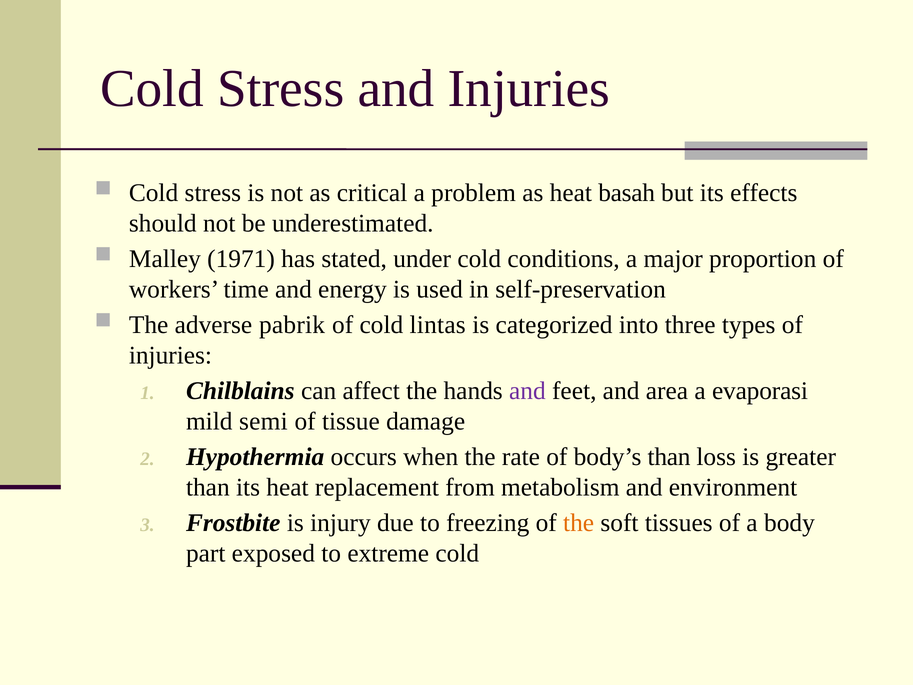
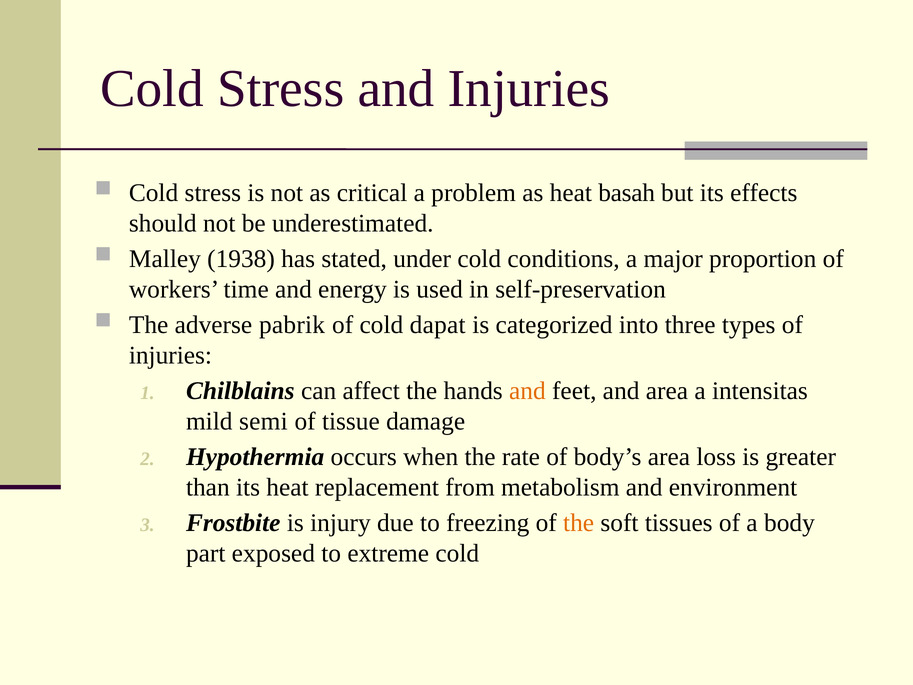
1971: 1971 -> 1938
lintas: lintas -> dapat
and at (527, 391) colour: purple -> orange
evaporasi: evaporasi -> intensitas
body’s than: than -> area
